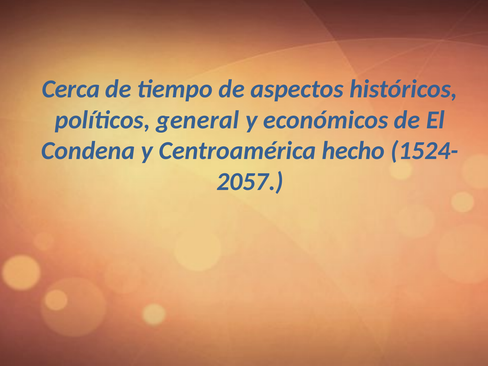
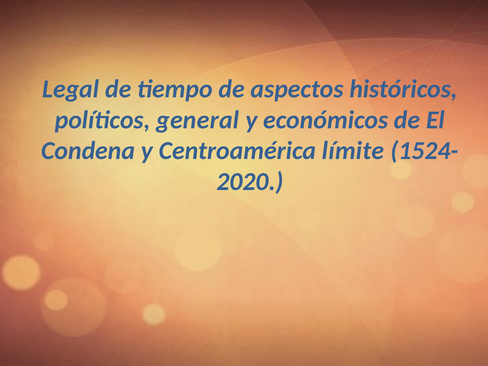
Cerca: Cerca -> Legal
hecho: hecho -> límite
2057: 2057 -> 2020
